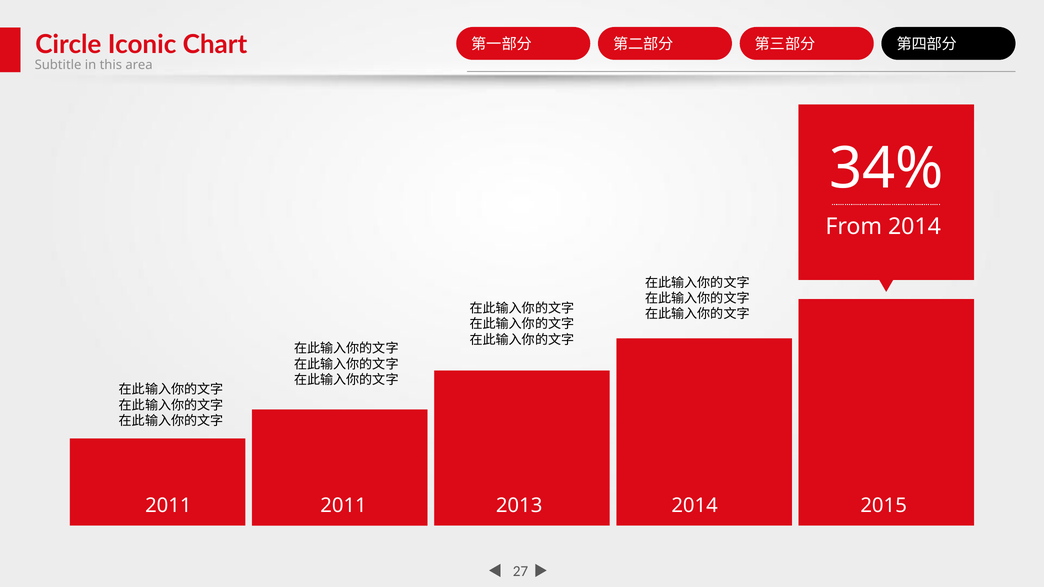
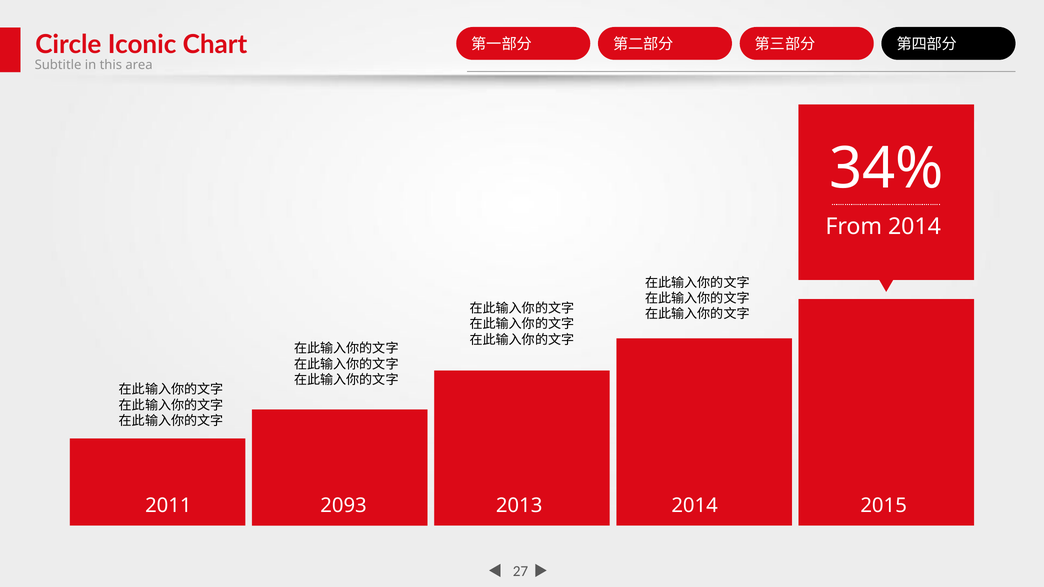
2011 2011: 2011 -> 2093
